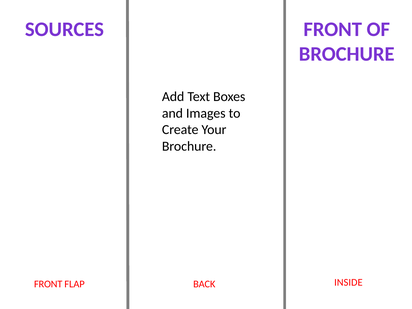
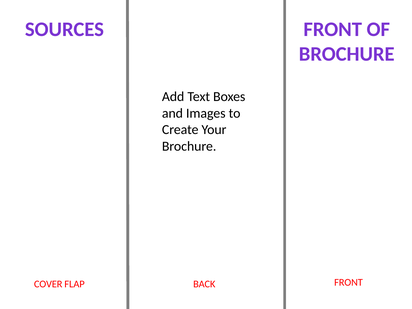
INSIDE at (348, 282): INSIDE -> FRONT
FRONT at (48, 284): FRONT -> COVER
